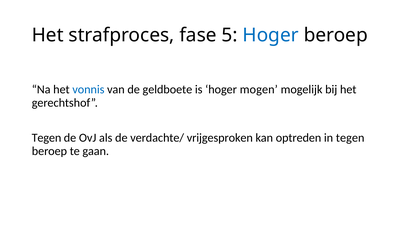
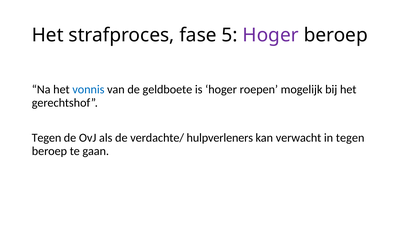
Hoger at (271, 35) colour: blue -> purple
mogen: mogen -> roepen
vrijgesproken: vrijgesproken -> hulpverleners
optreden: optreden -> verwacht
